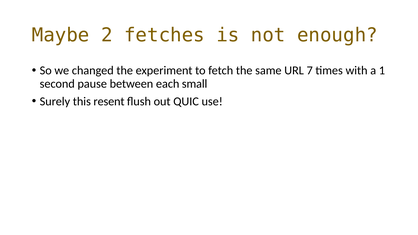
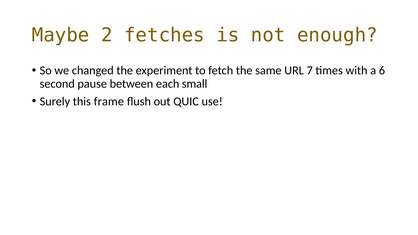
1: 1 -> 6
resent: resent -> frame
